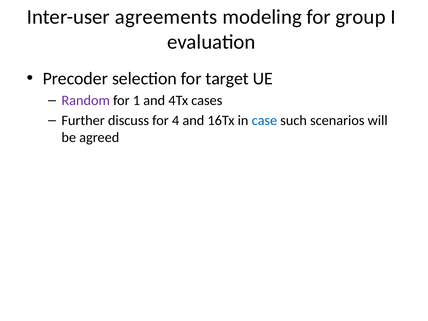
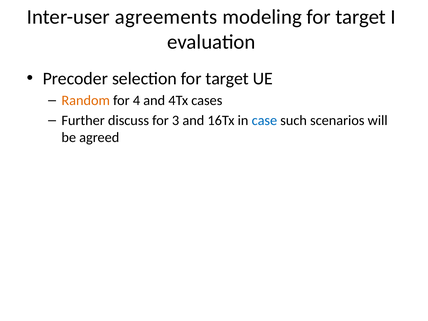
modeling for group: group -> target
Random colour: purple -> orange
1: 1 -> 4
4: 4 -> 3
